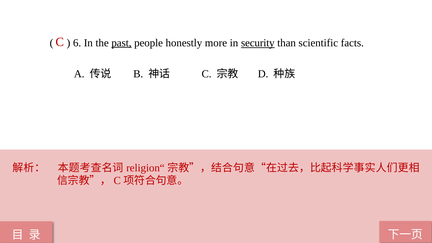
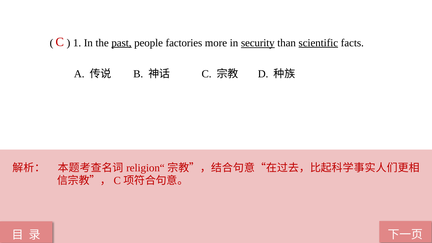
6: 6 -> 1
honestly: honestly -> factories
scientific underline: none -> present
